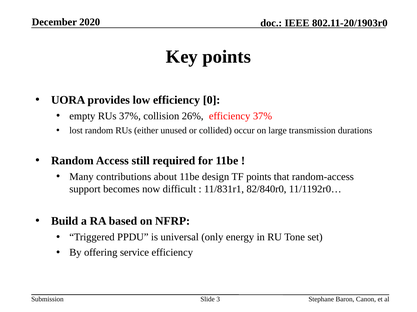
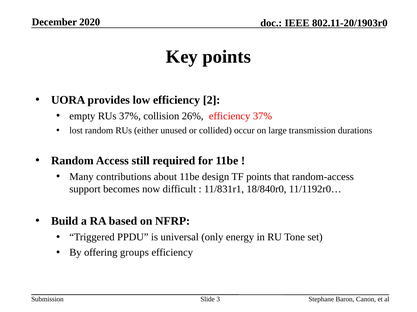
0: 0 -> 2
82/840r0: 82/840r0 -> 18/840r0
service: service -> groups
